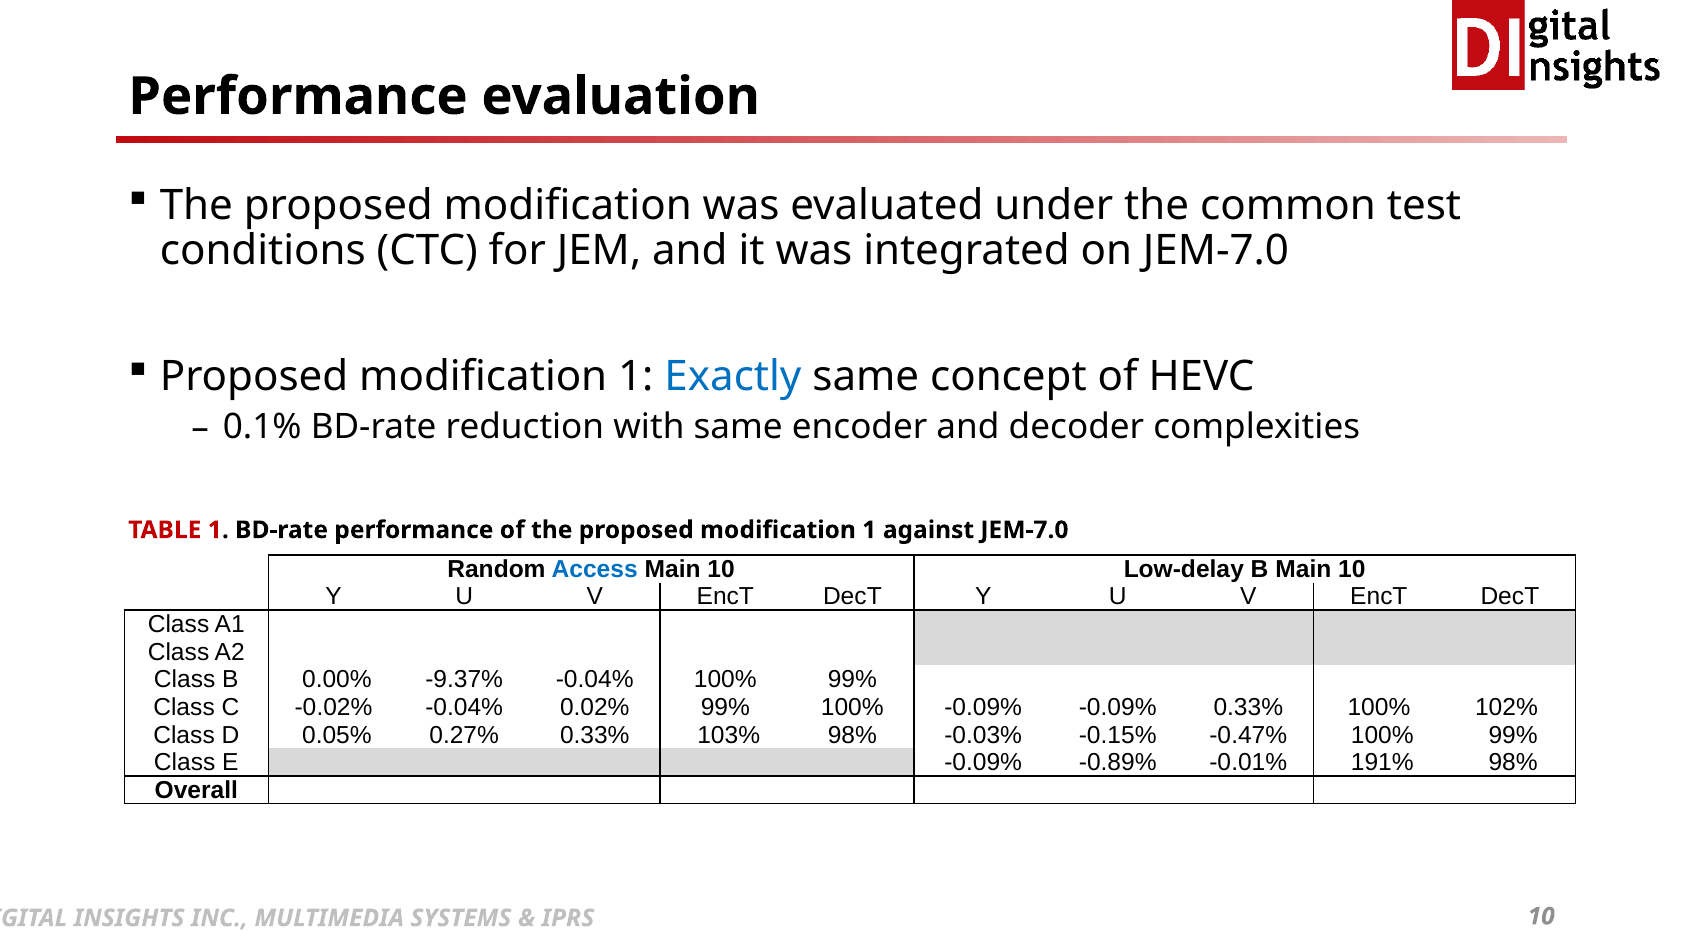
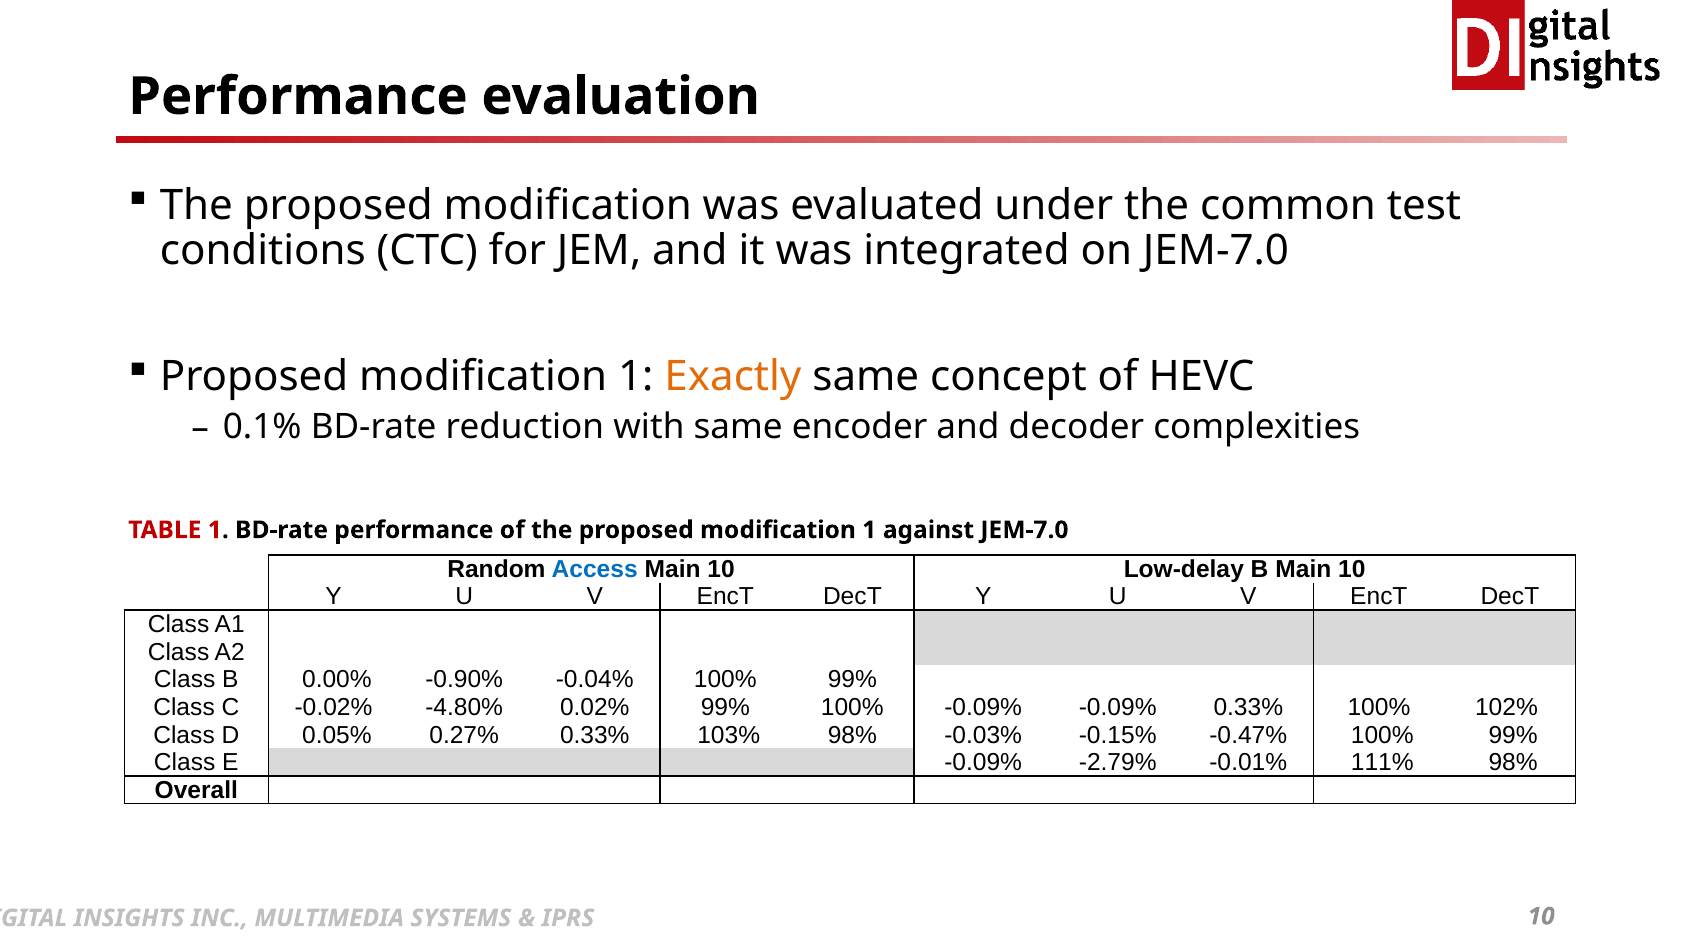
Exactly colour: blue -> orange
-9.37%: -9.37% -> -0.90%
-0.02% -0.04%: -0.04% -> -4.80%
-0.89%: -0.89% -> -2.79%
191%: 191% -> 111%
